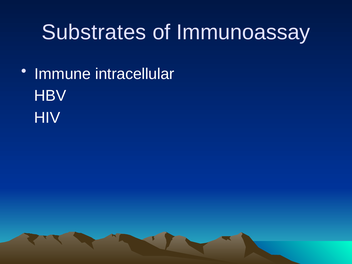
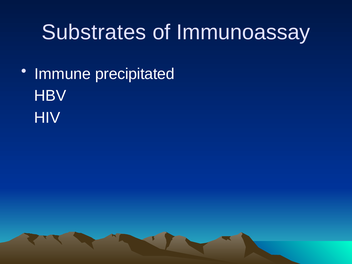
intracellular: intracellular -> precipitated
